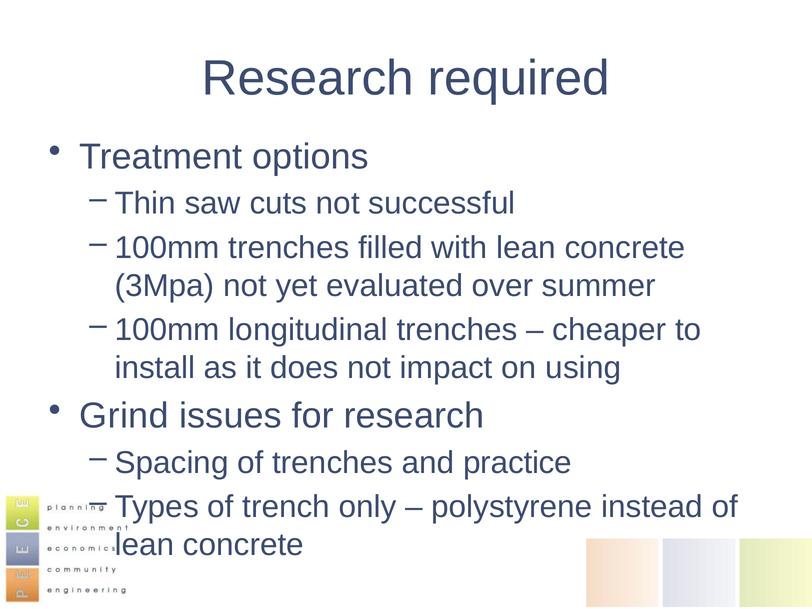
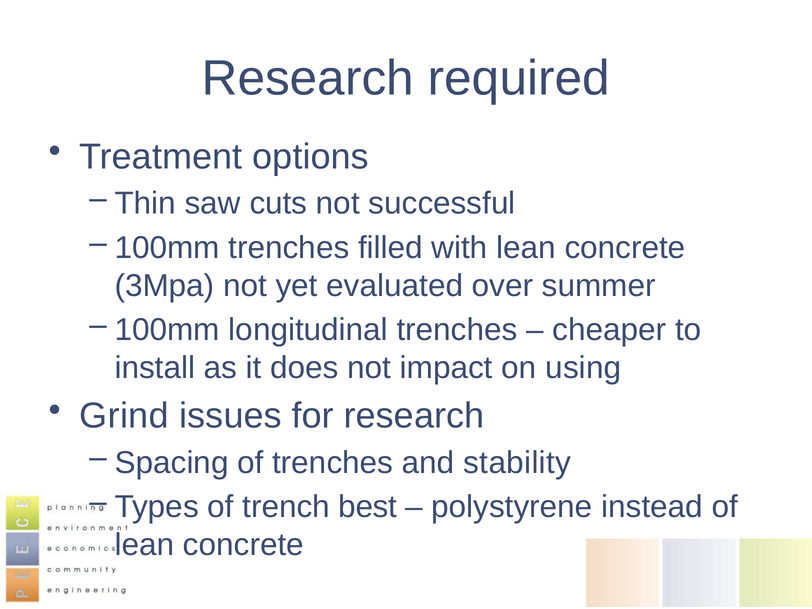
practice: practice -> stability
only: only -> best
